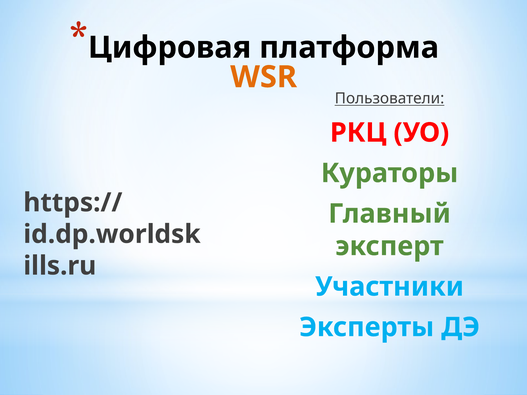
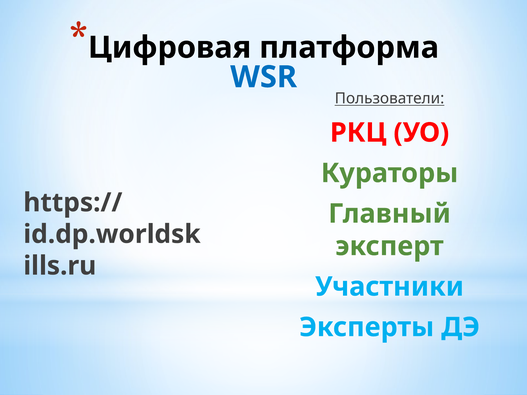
WSR colour: orange -> blue
